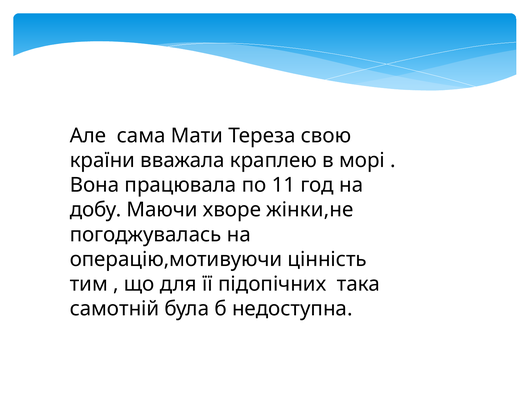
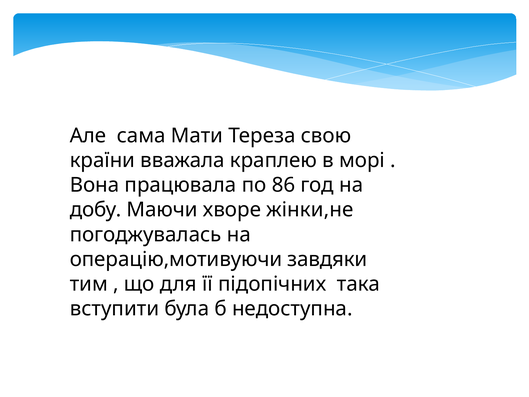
11: 11 -> 86
цінність: цінність -> завдяки
самотній: самотній -> вступити
